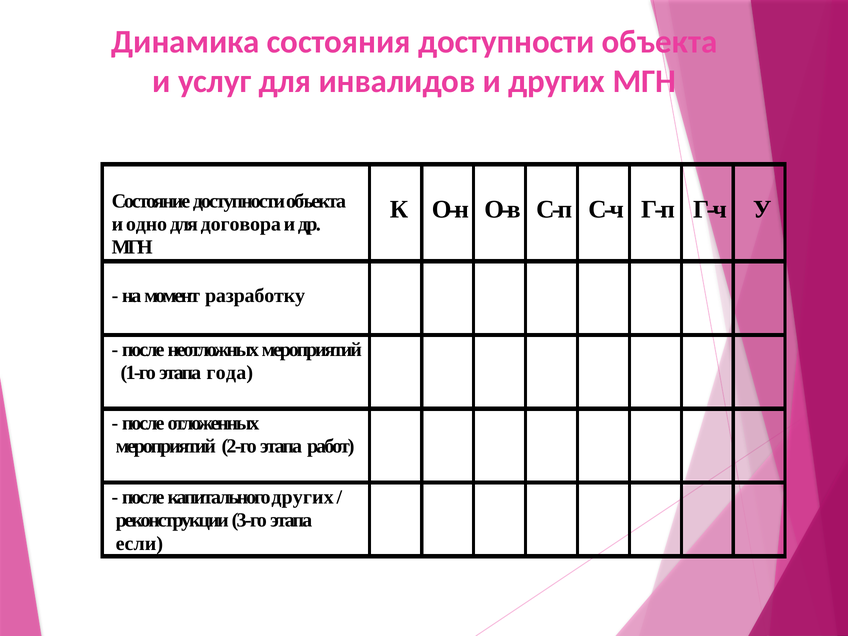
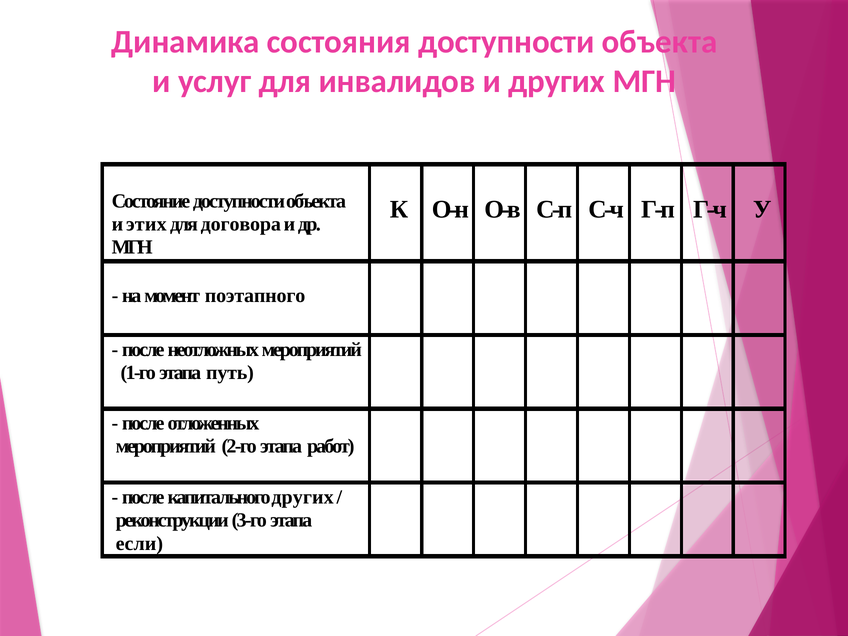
одно: одно -> этих
разработку: разработку -> поэтапного
года: года -> путь
